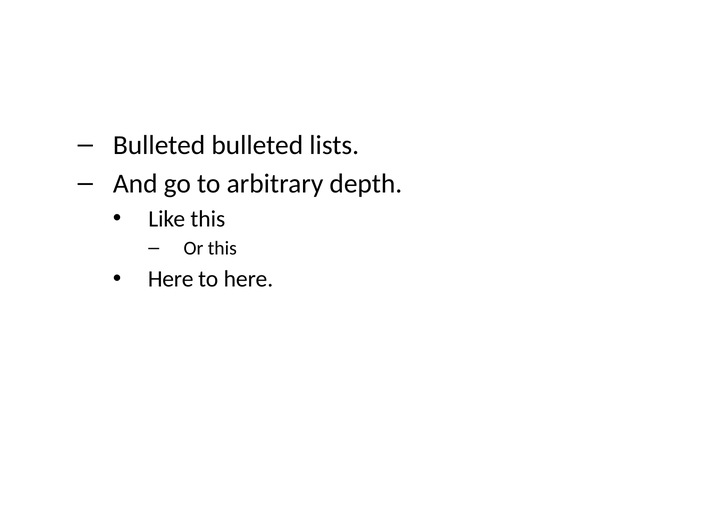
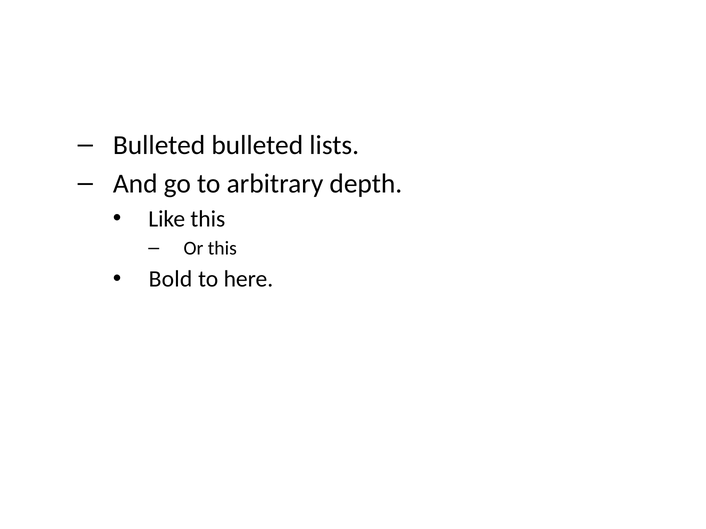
Here at (171, 279): Here -> Bold
